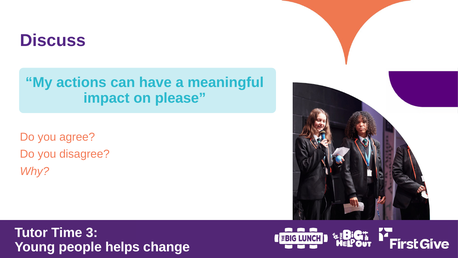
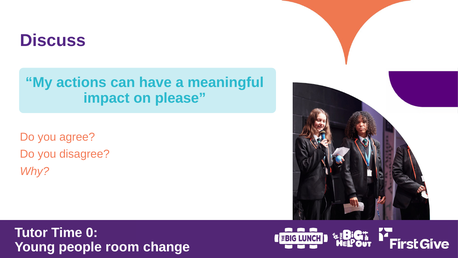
3: 3 -> 0
helps: helps -> room
